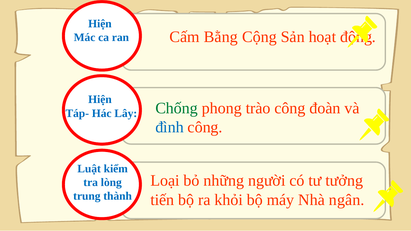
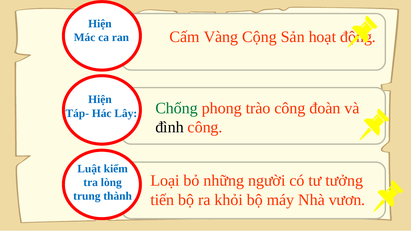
Bằng: Bằng -> Vàng
đình colour: blue -> black
ngân: ngân -> vươn
